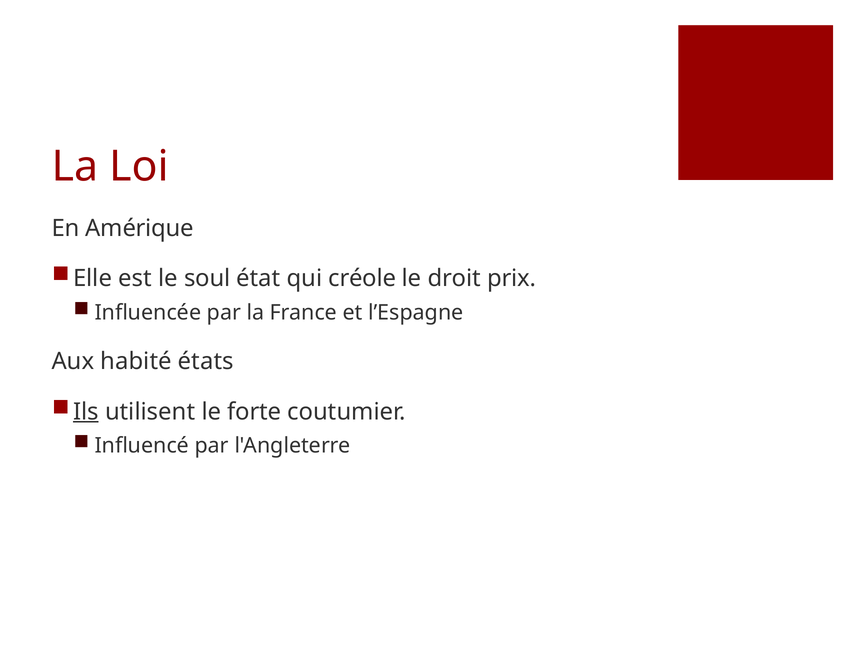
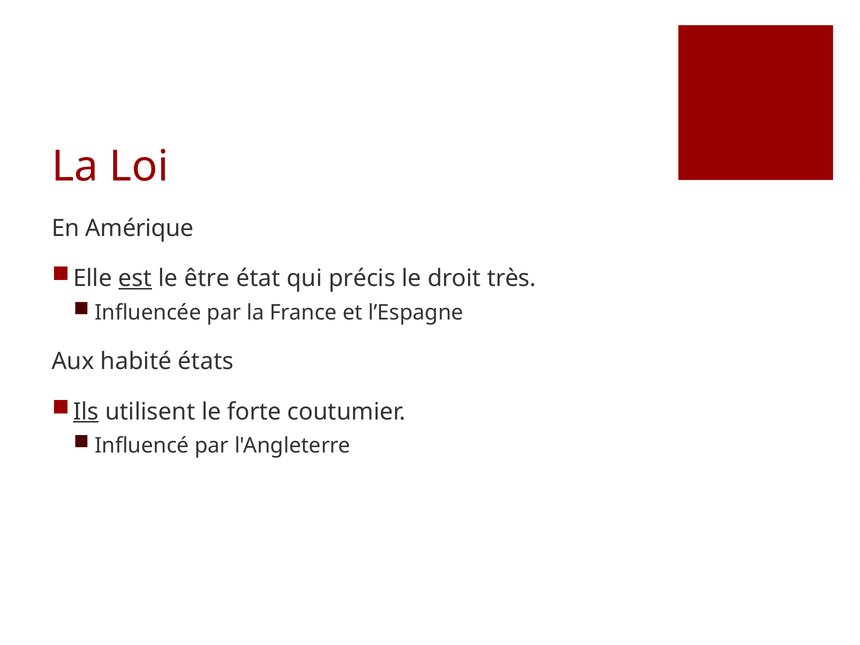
est underline: none -> present
soul: soul -> être
créole: créole -> précis
prix: prix -> très
